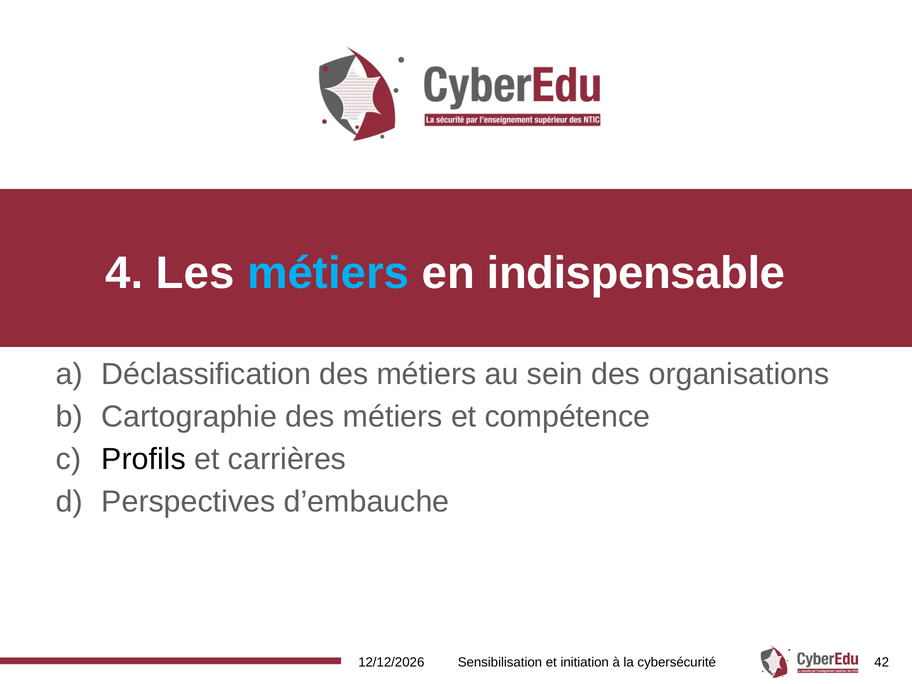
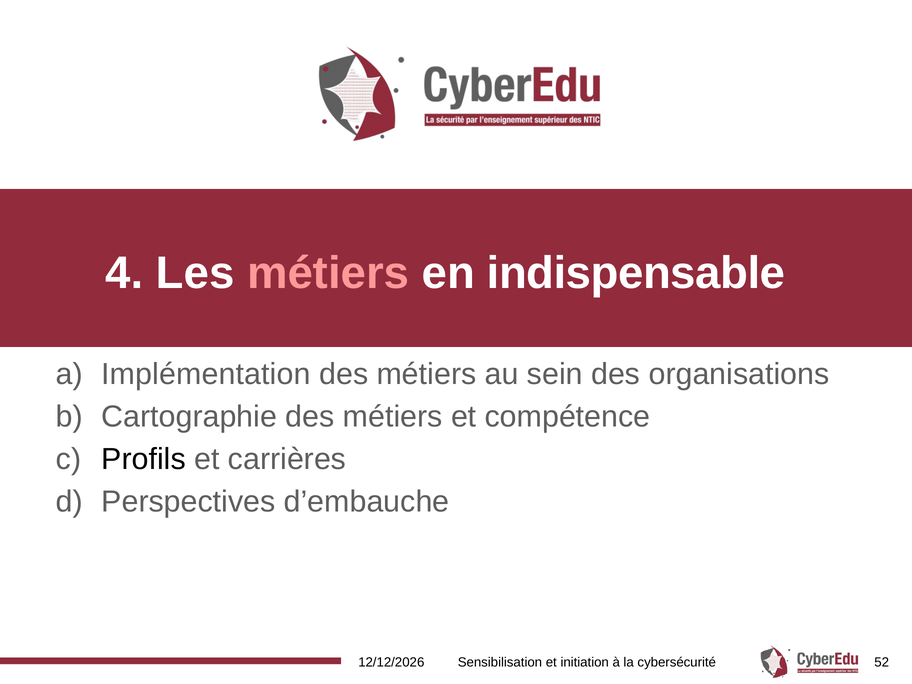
métiers at (328, 273) colour: light blue -> pink
Déclassification: Déclassification -> Implémentation
42: 42 -> 52
